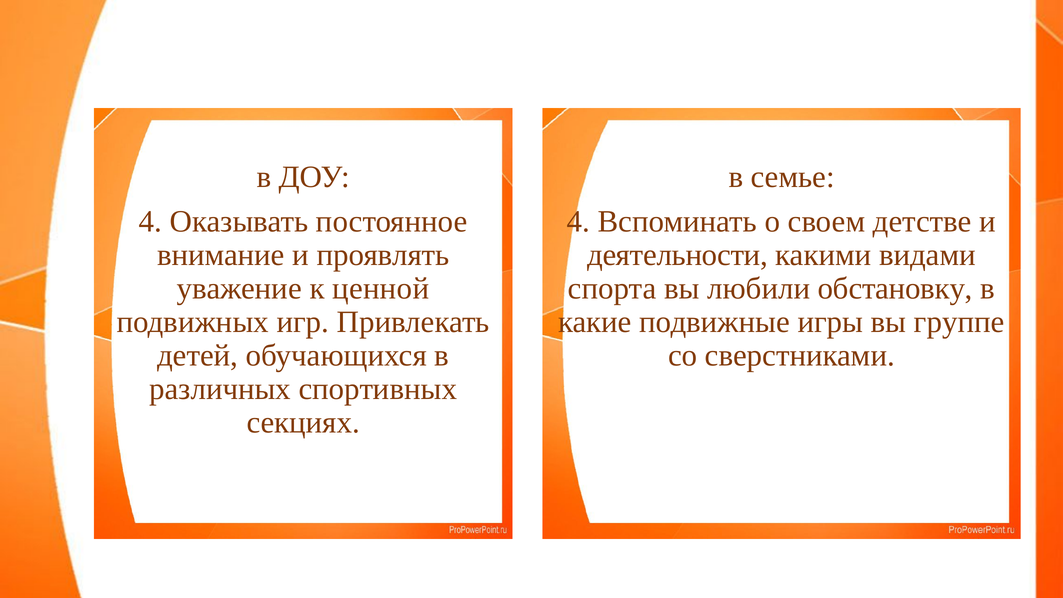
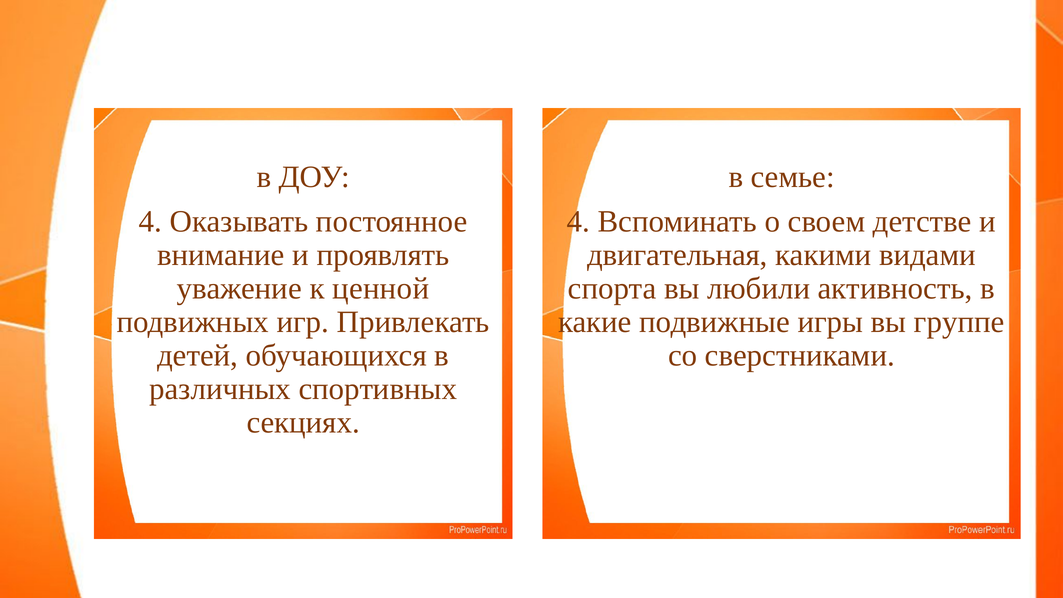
деятельности: деятельности -> двигательная
обстановку: обстановку -> активность
